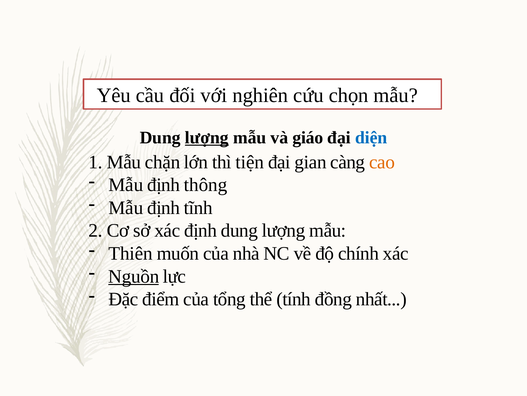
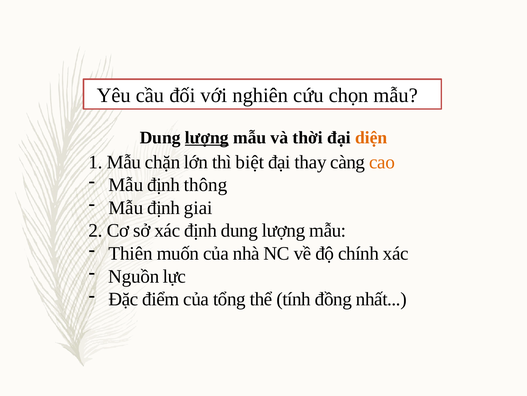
giáo: giáo -> thời
diện colour: blue -> orange
tiện: tiện -> biệt
gian: gian -> thay
tĩnh: tĩnh -> giai
Nguồn underline: present -> none
